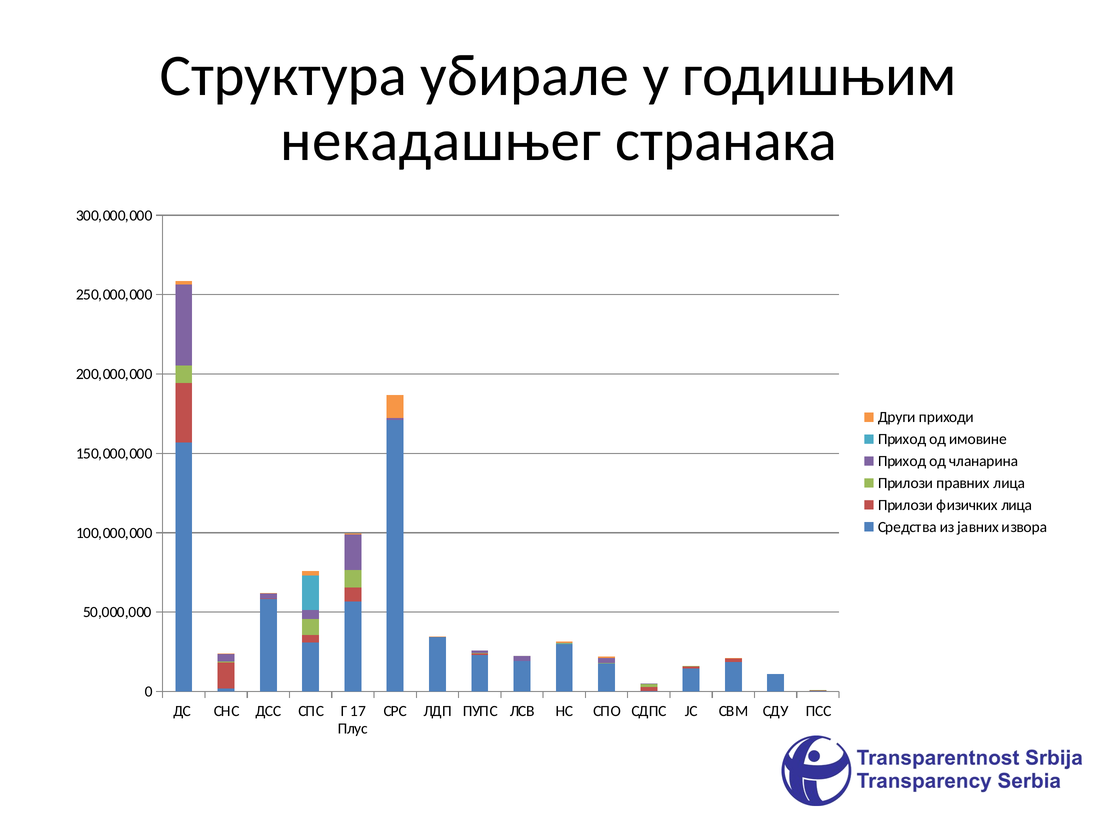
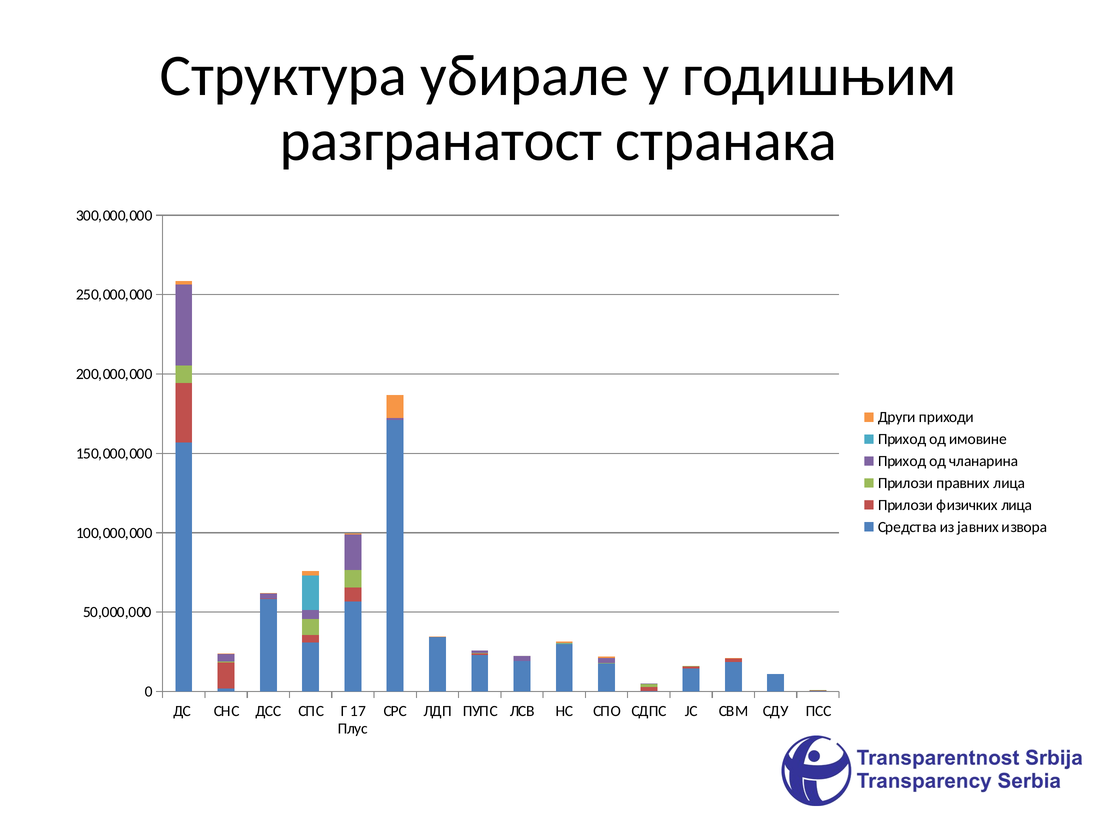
некадашњег: некадашњег -> разгранатост
